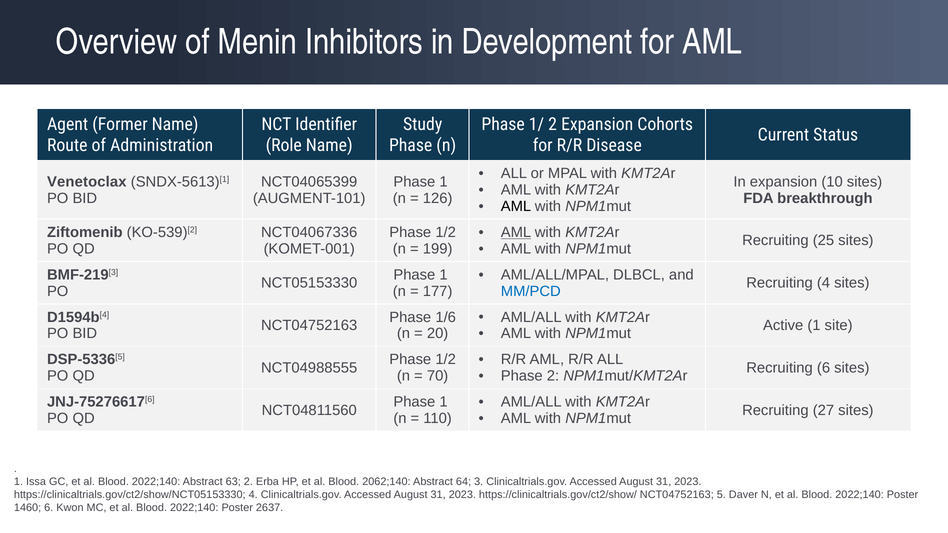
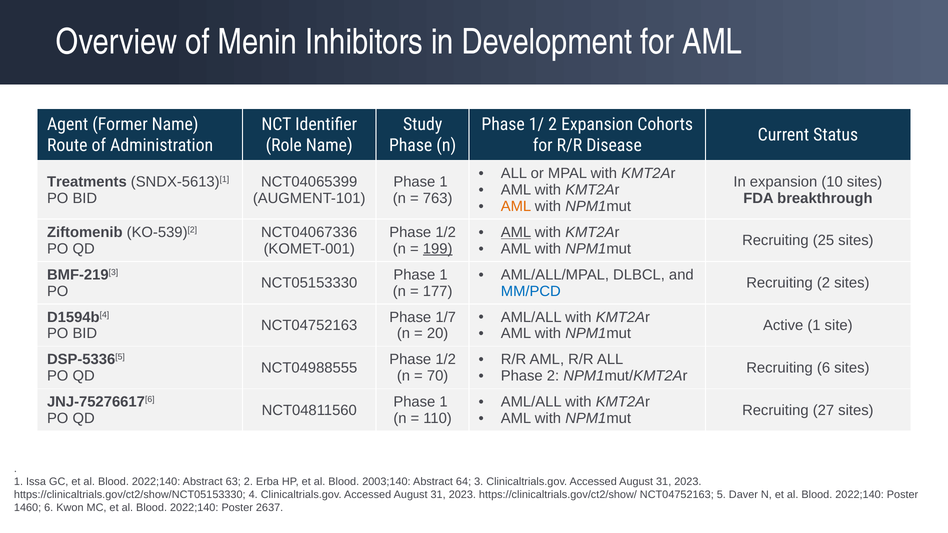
Venetoclax: Venetoclax -> Treatments
126: 126 -> 763
AML at (516, 207) colour: black -> orange
199 underline: none -> present
Recruiting 4: 4 -> 2
1/6: 1/6 -> 1/7
2062;140: 2062;140 -> 2003;140
